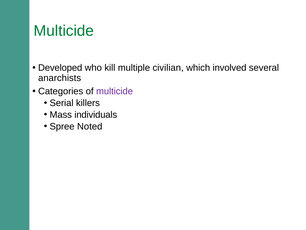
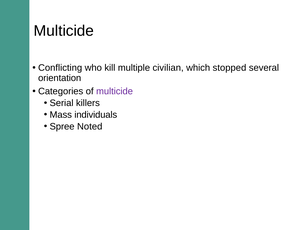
Multicide at (64, 31) colour: green -> black
Developed: Developed -> Conflicting
involved: involved -> stopped
anarchists: anarchists -> orientation
